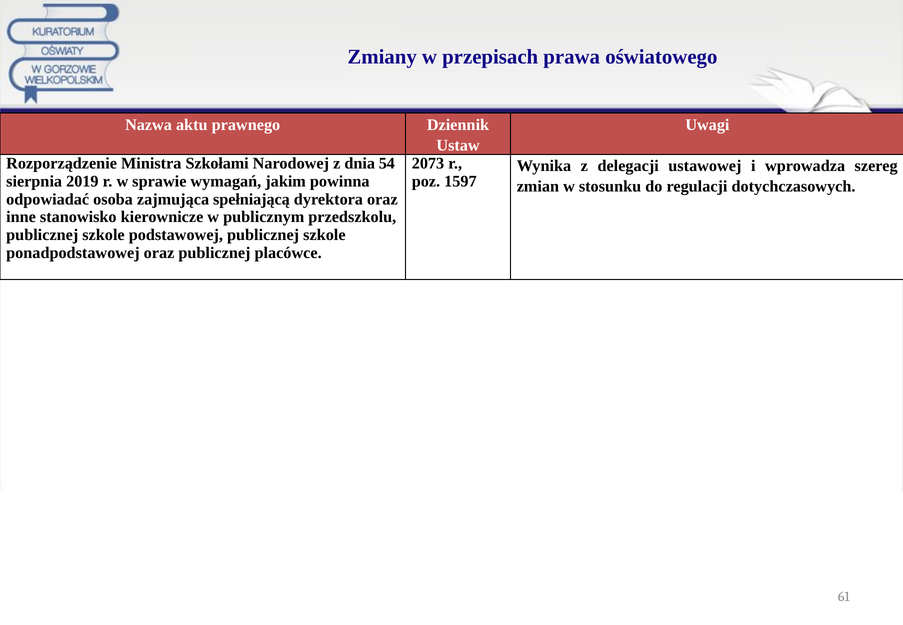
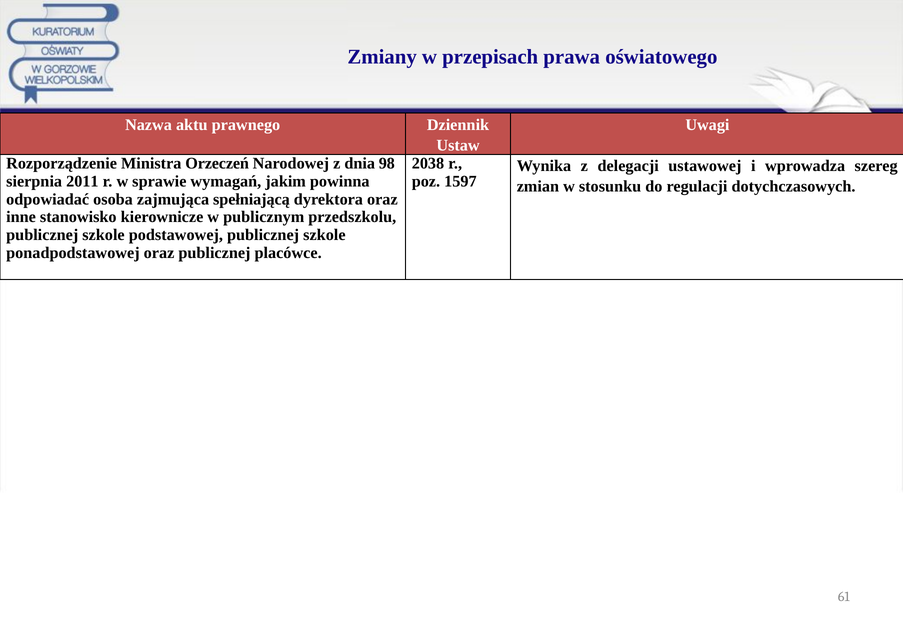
Szkołami: Szkołami -> Orzeczeń
54: 54 -> 98
2073: 2073 -> 2038
2019: 2019 -> 2011
